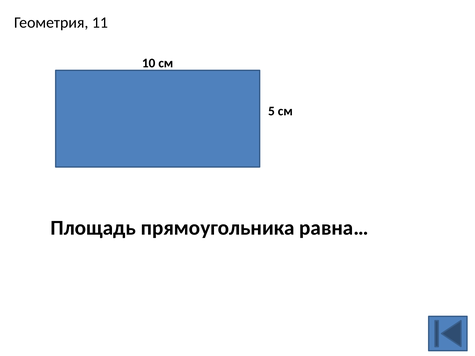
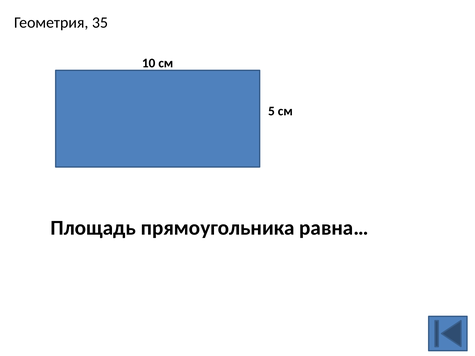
11: 11 -> 35
